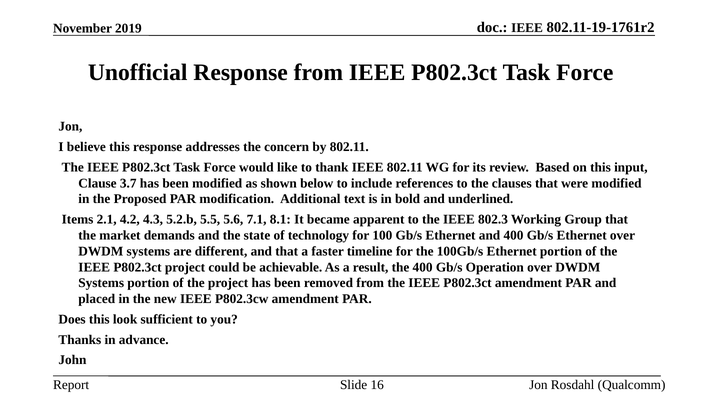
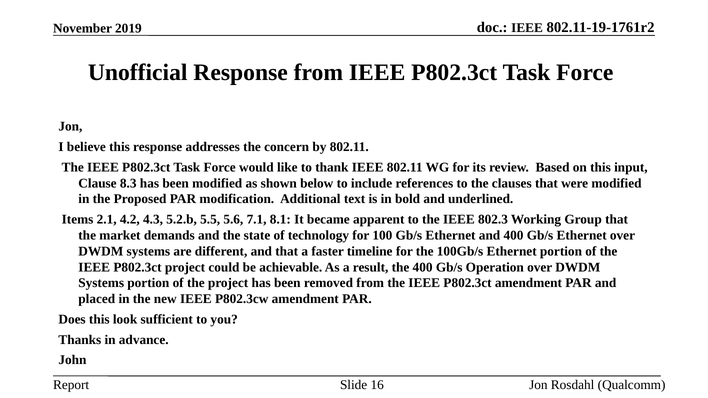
3.7: 3.7 -> 8.3
